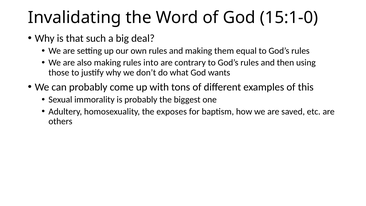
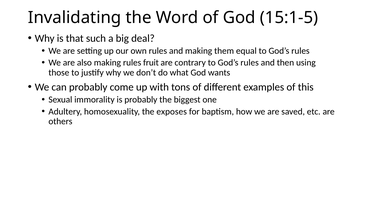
15:1-0: 15:1-0 -> 15:1-5
into: into -> fruit
